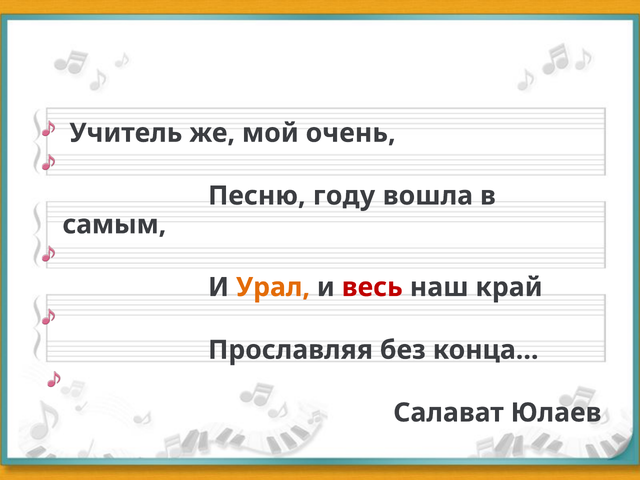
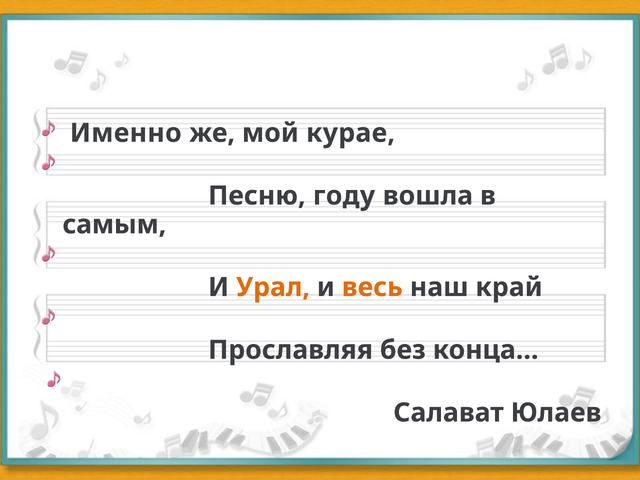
Учитель: Учитель -> Именно
очень: очень -> курае
весь colour: red -> orange
